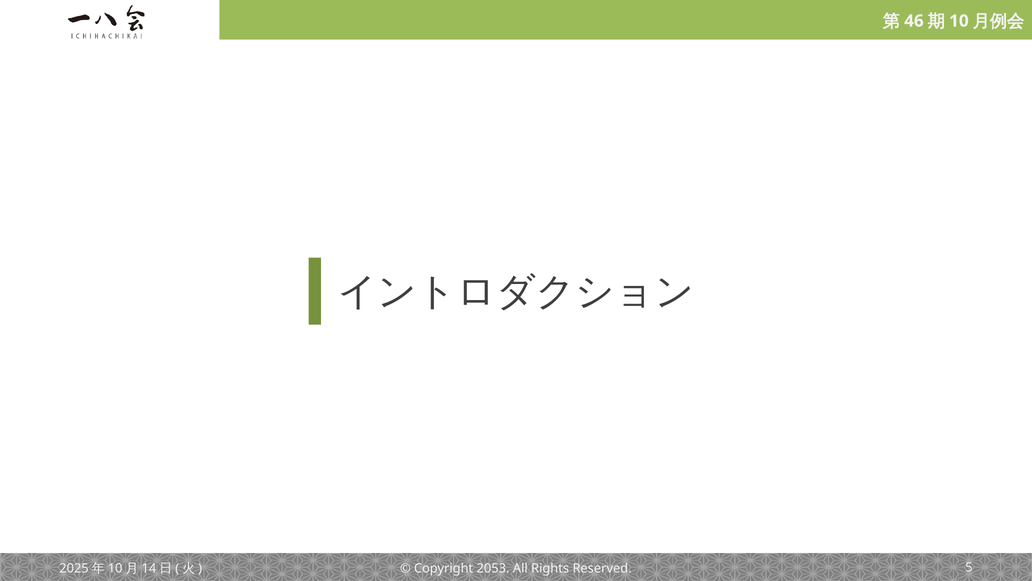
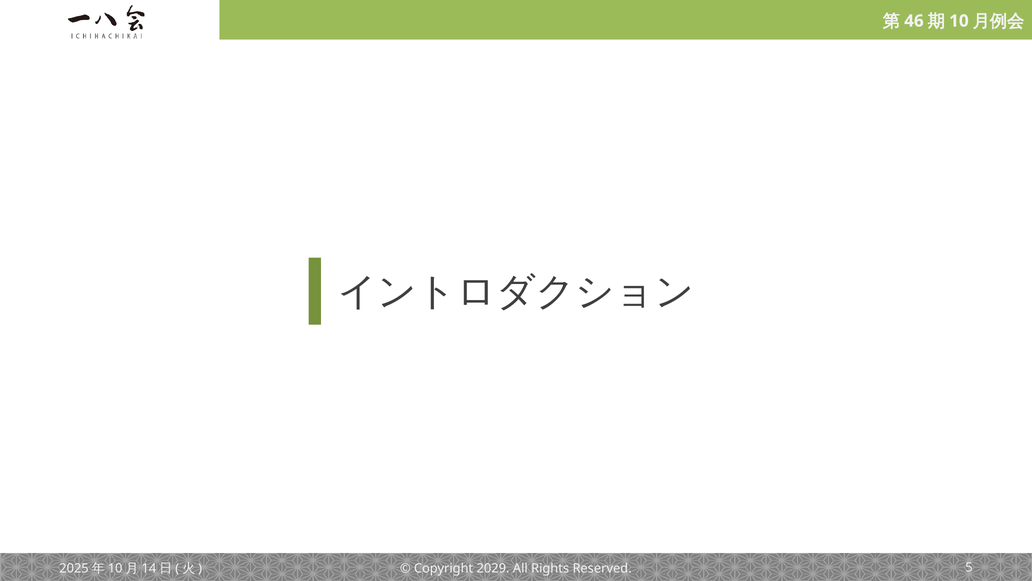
2053: 2053 -> 2029
